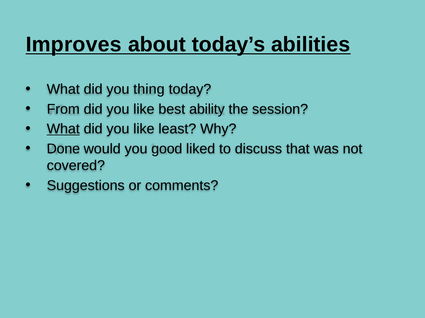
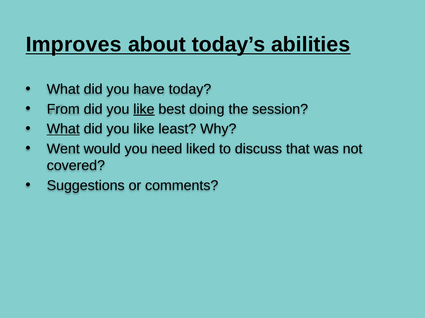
thing: thing -> have
like at (144, 109) underline: none -> present
ability: ability -> doing
Done: Done -> Went
good: good -> need
